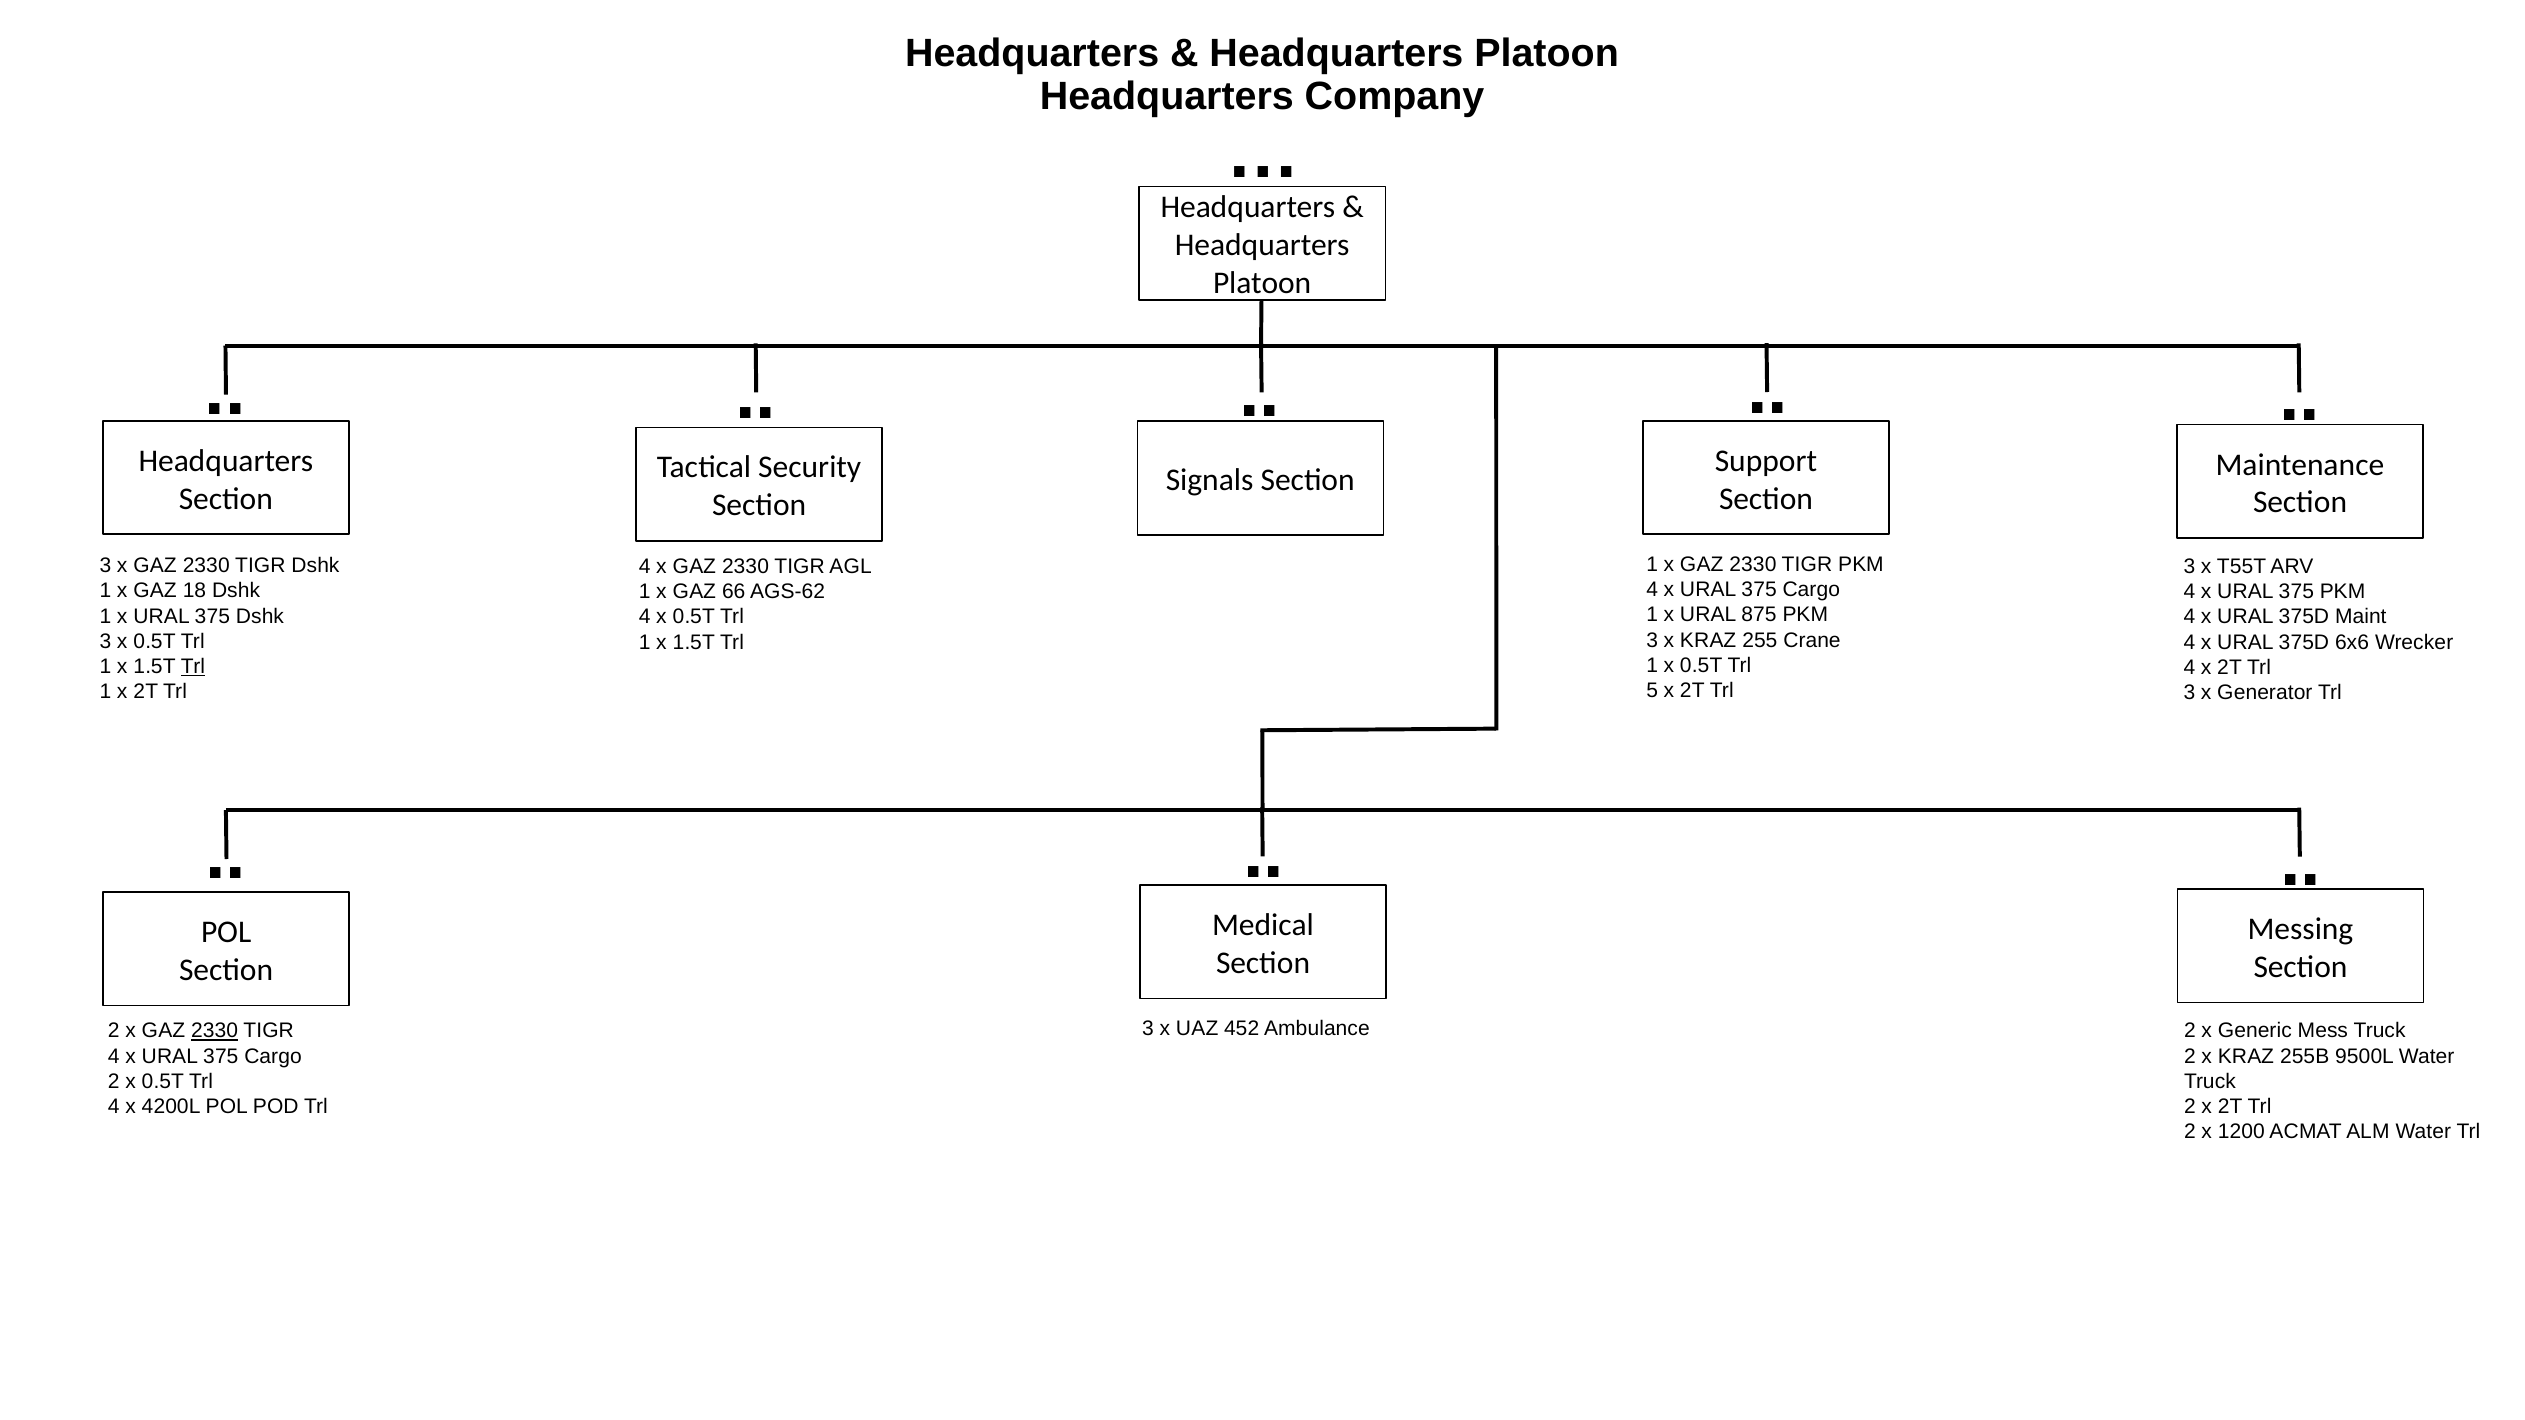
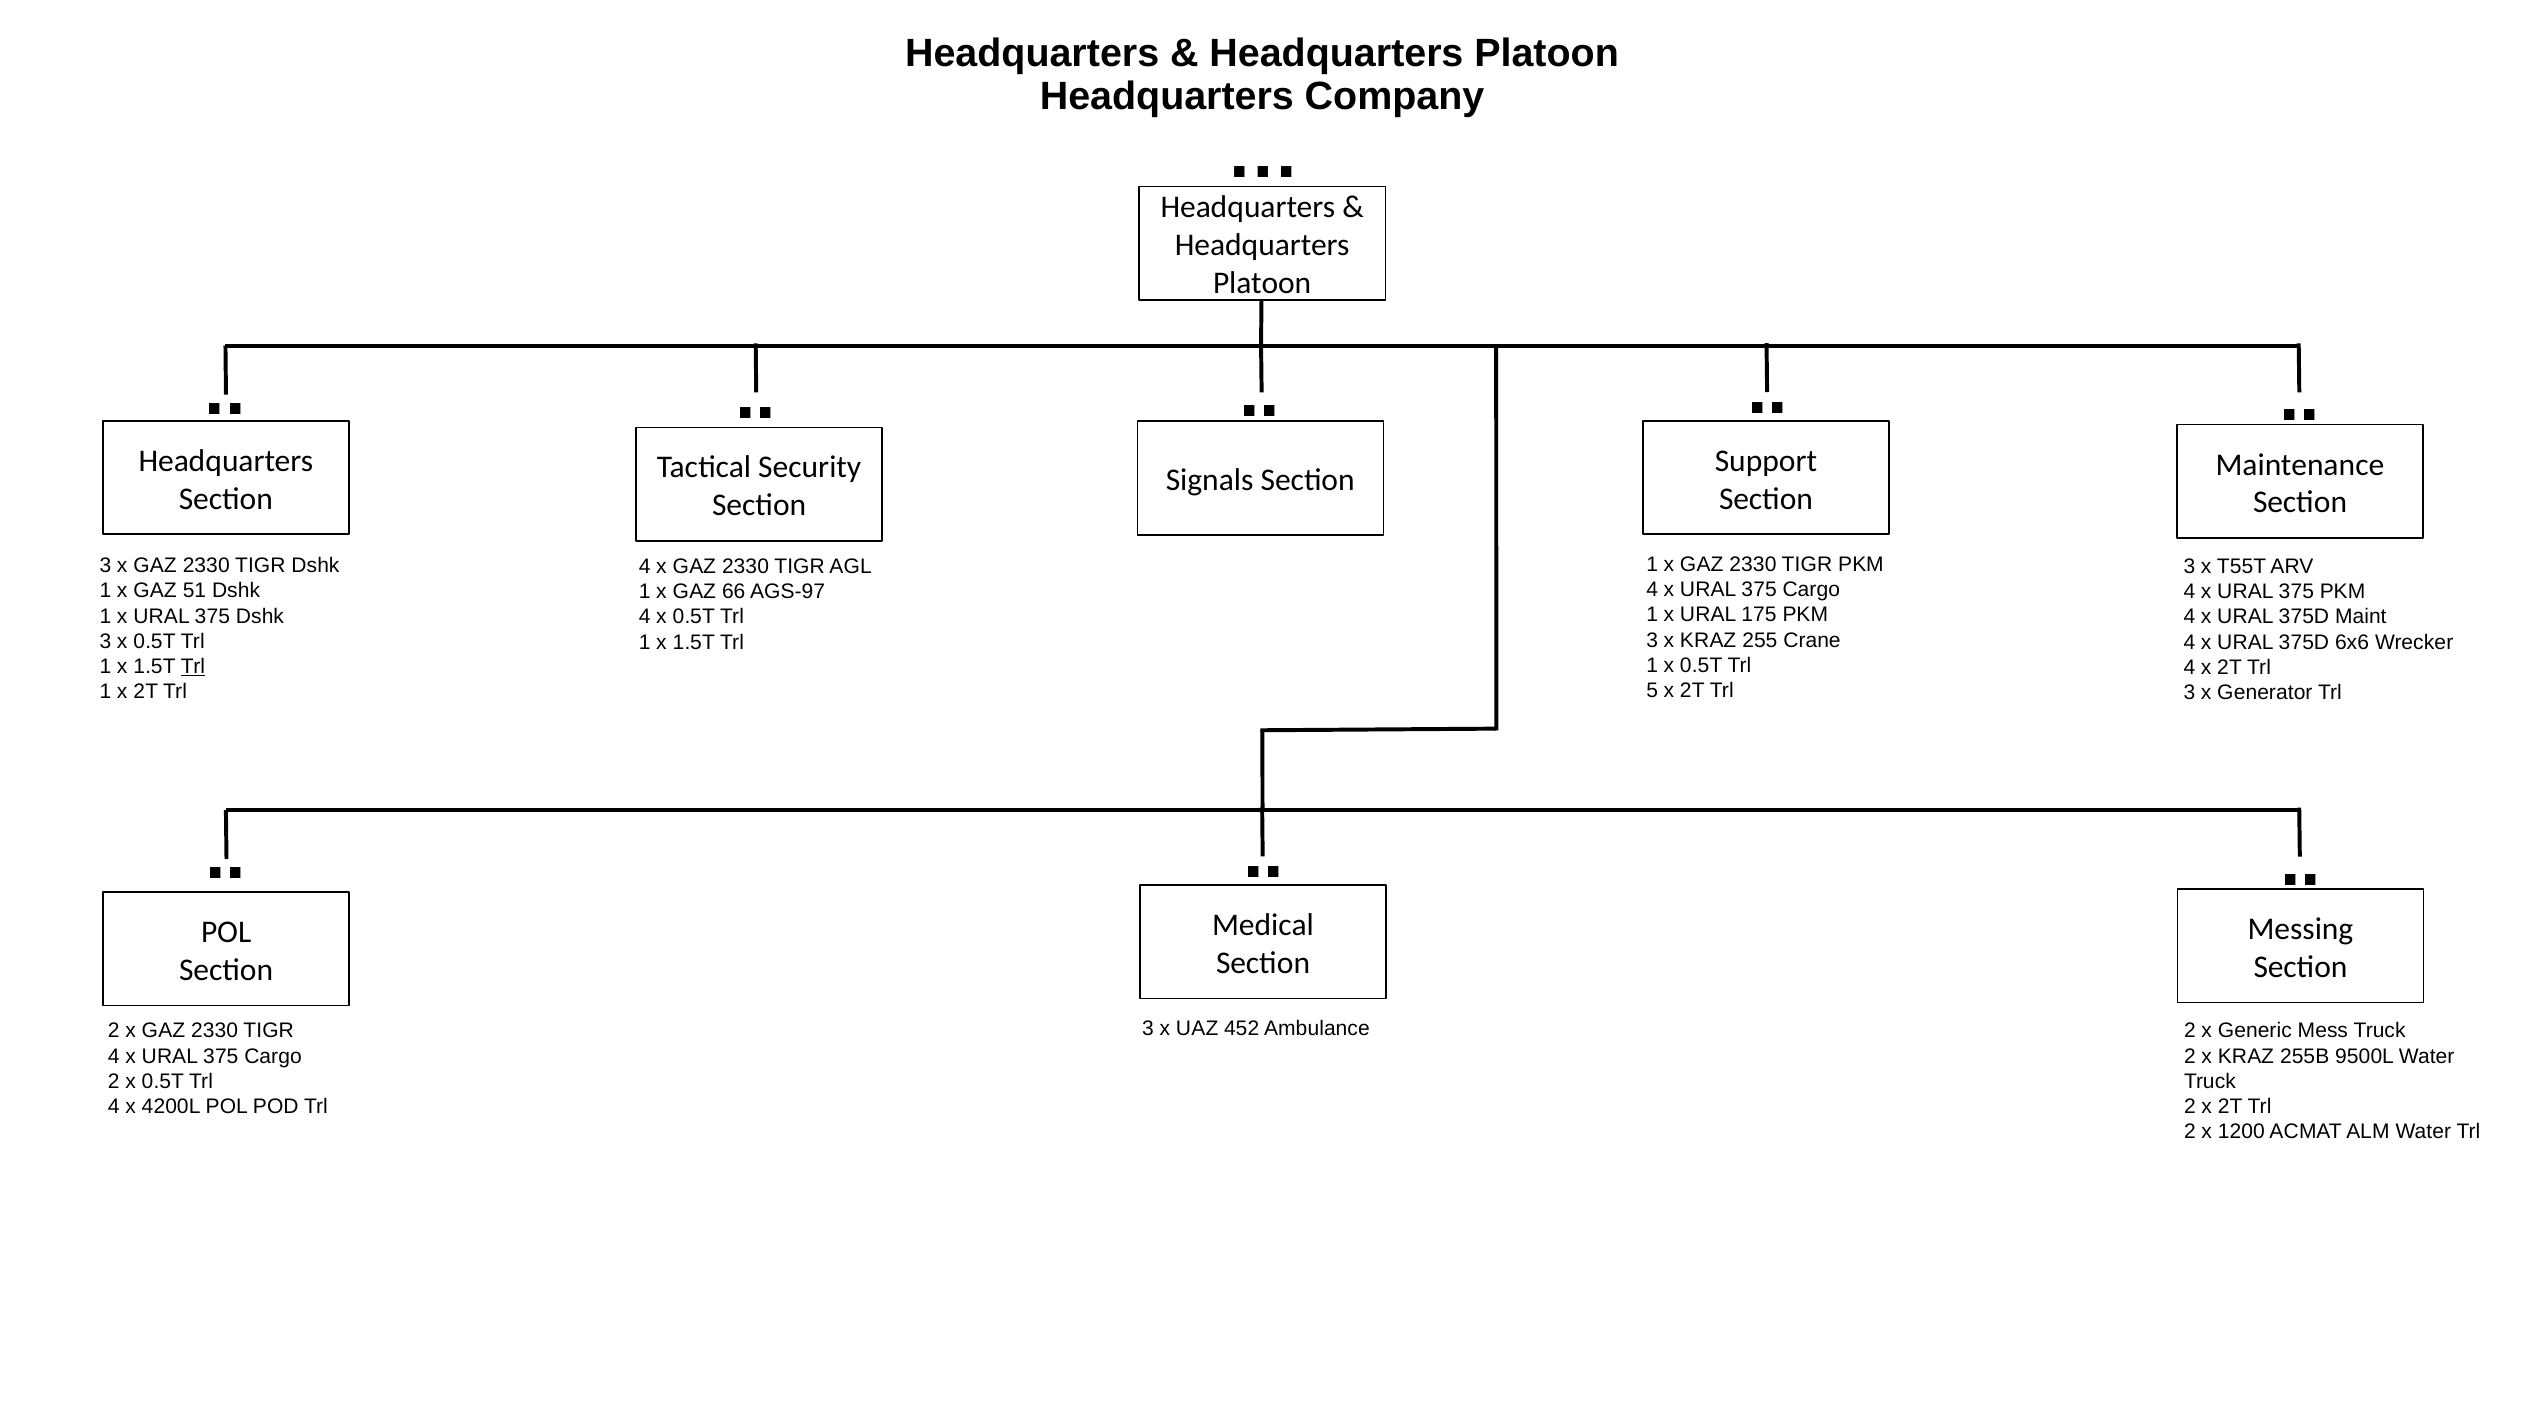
18: 18 -> 51
AGS-62: AGS-62 -> AGS-97
875: 875 -> 175
2330 at (215, 1031) underline: present -> none
